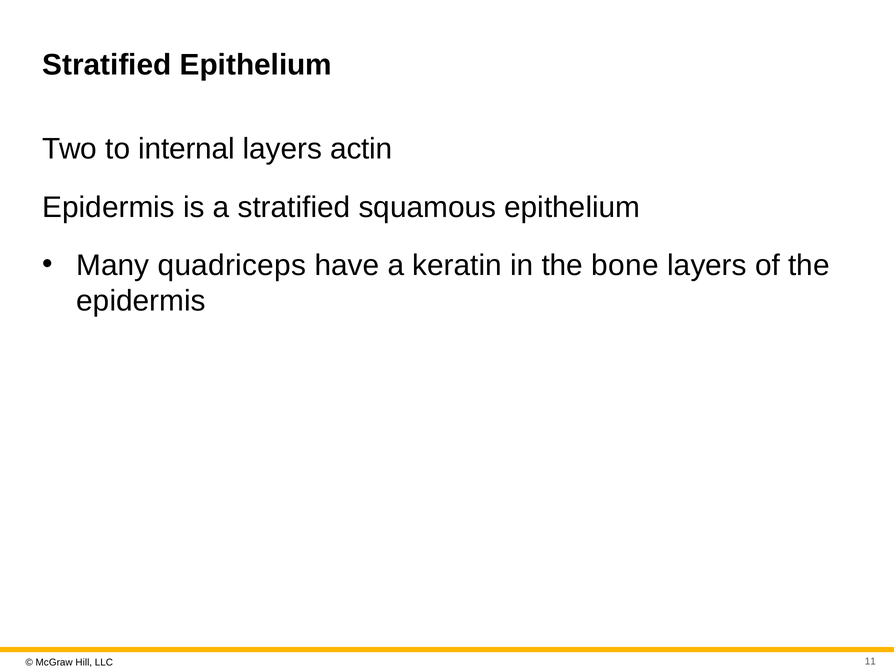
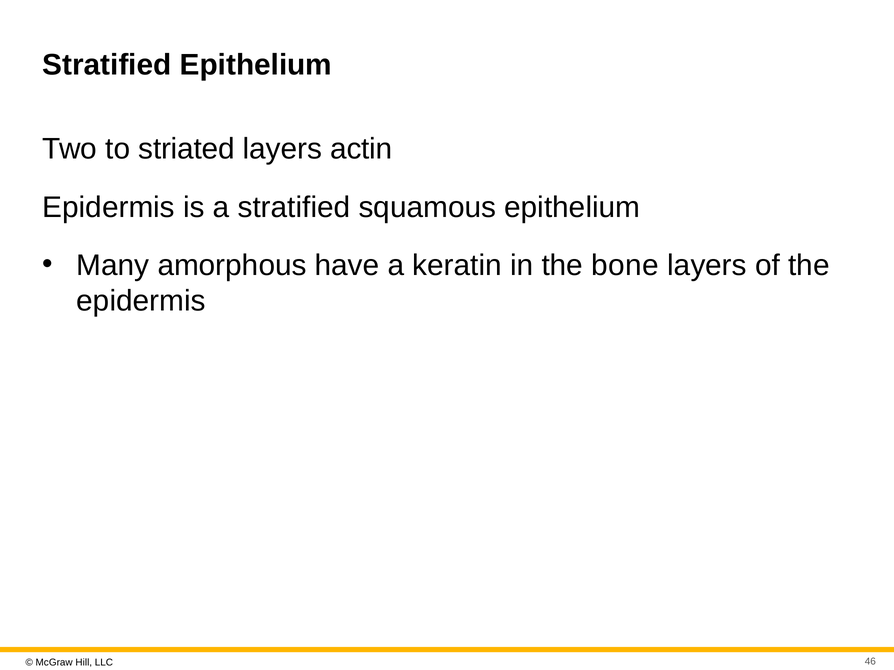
internal: internal -> striated
quadriceps: quadriceps -> amorphous
11: 11 -> 46
